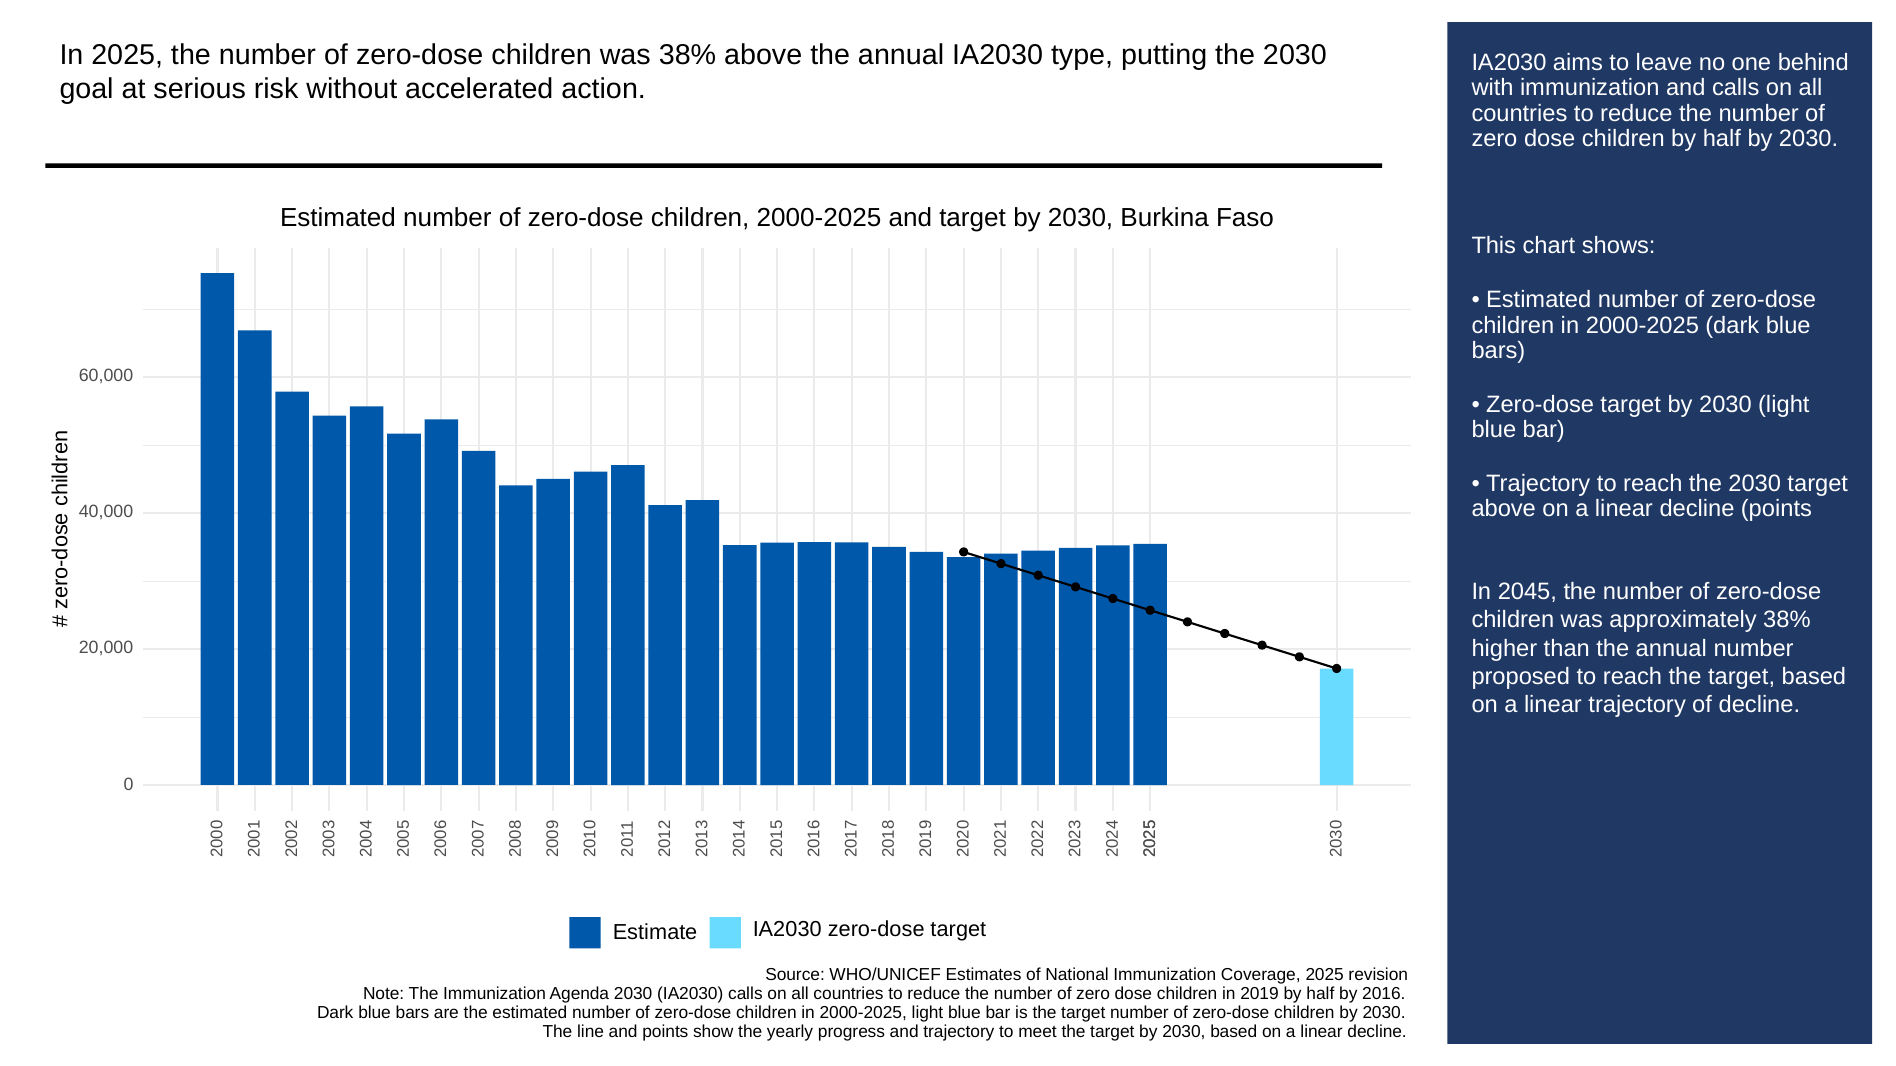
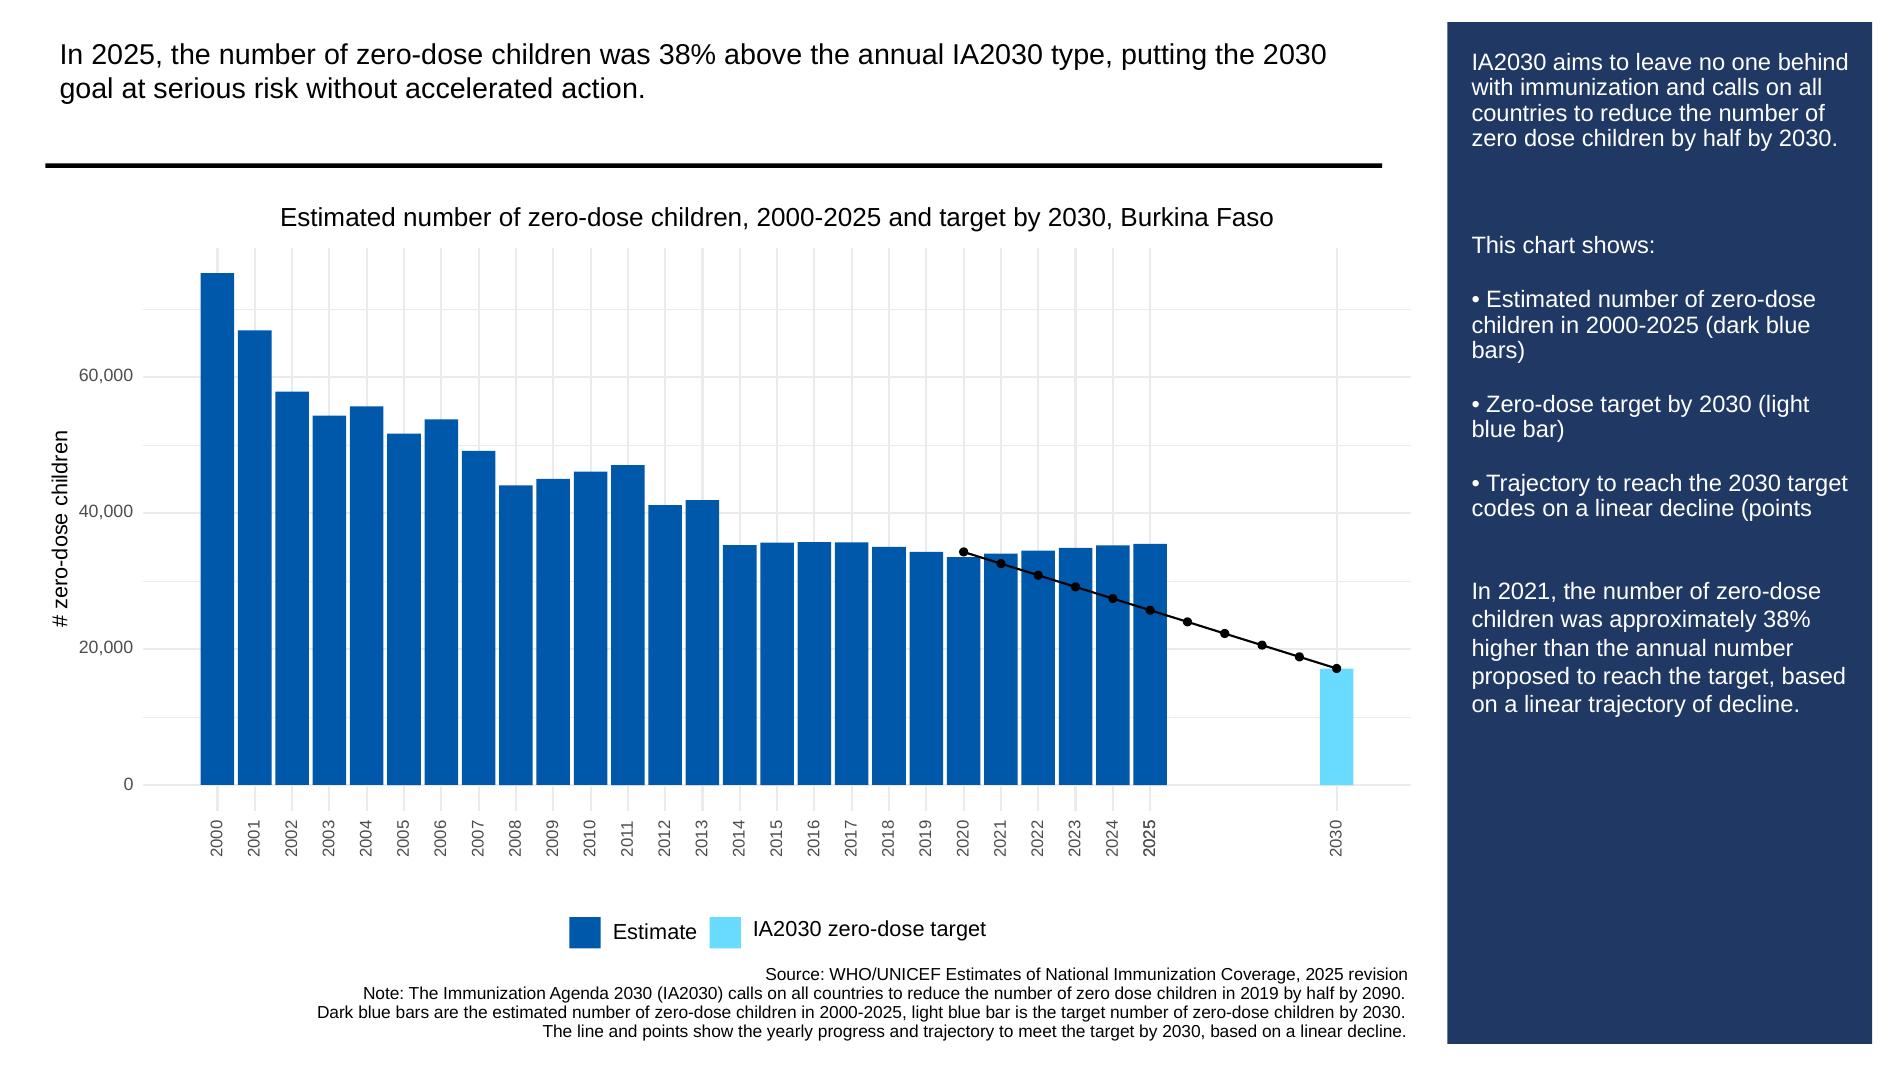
above at (1504, 509): above -> codes
2045: 2045 -> 2021
2016: 2016 -> 2090
